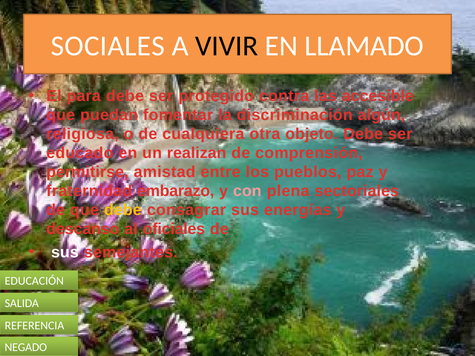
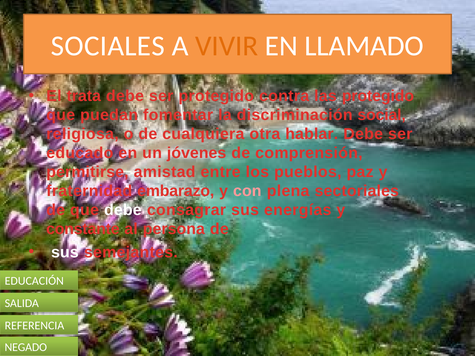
VIVIR colour: black -> orange
para: para -> trata
las accesible: accesible -> protegido
algún: algún -> social
objeto: objeto -> hablar
realizan: realizan -> jóvenes
debe at (123, 210) colour: yellow -> white
descanso: descanso -> constante
oficiales: oficiales -> persona
